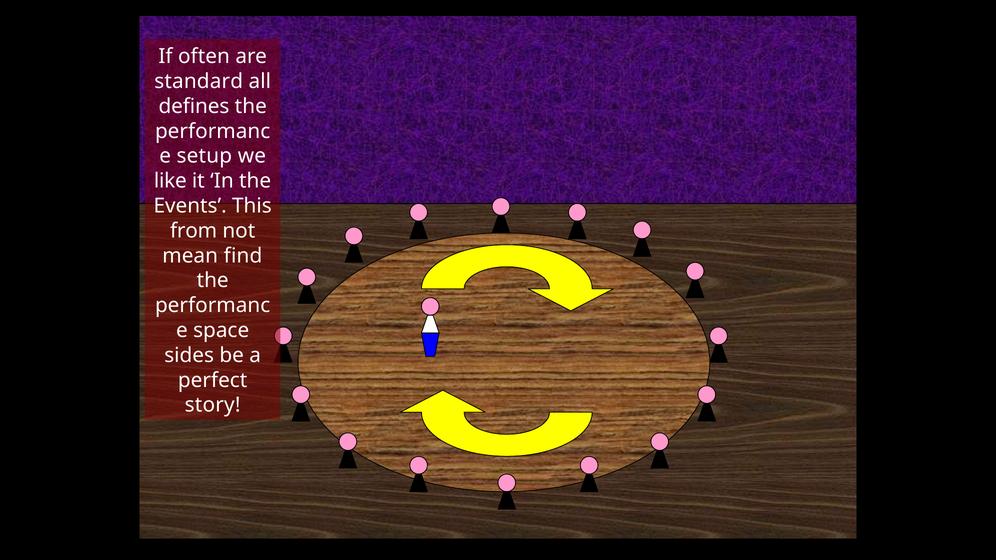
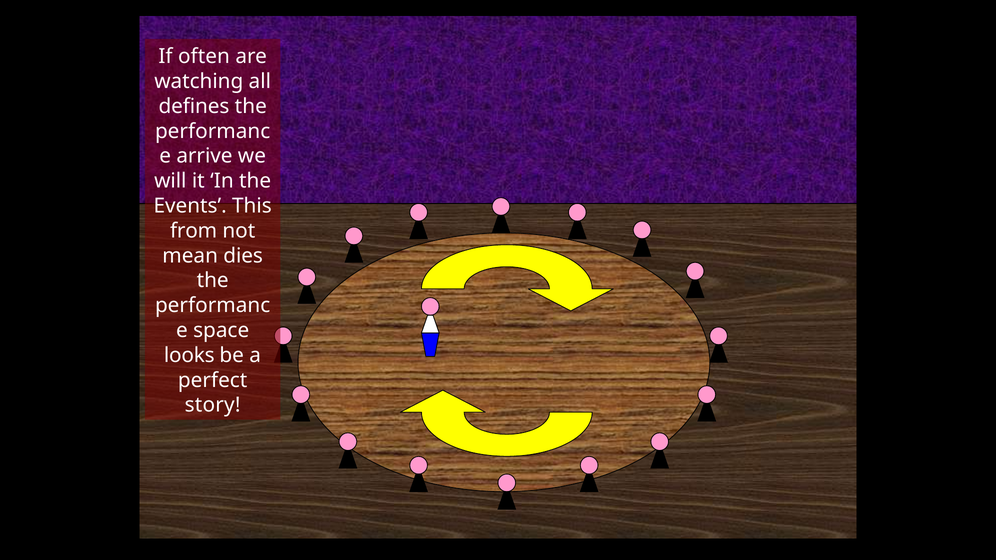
standard: standard -> watching
setup: setup -> arrive
like: like -> will
find: find -> dies
sides: sides -> looks
